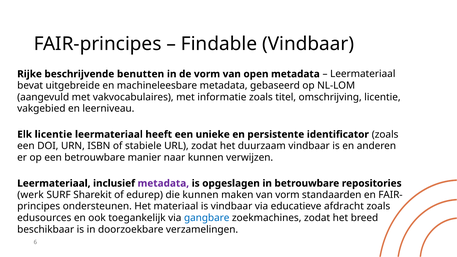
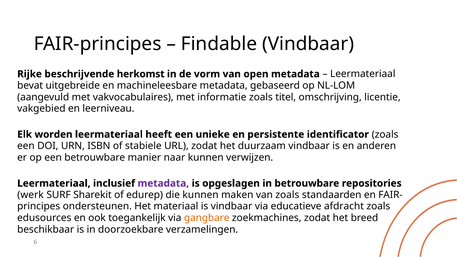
benutten: benutten -> herkomst
Elk licentie: licentie -> worden
van vorm: vorm -> zoals
gangbare colour: blue -> orange
